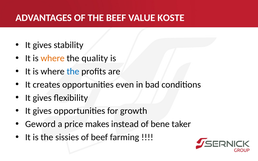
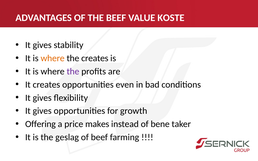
the quality: quality -> creates
the at (73, 72) colour: blue -> purple
Geword: Geword -> Offering
sissies: sissies -> geslag
